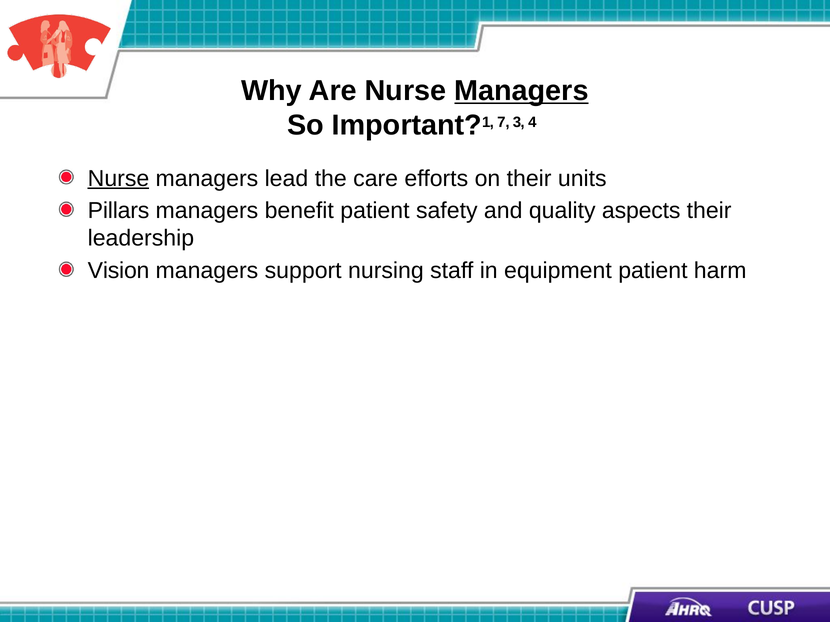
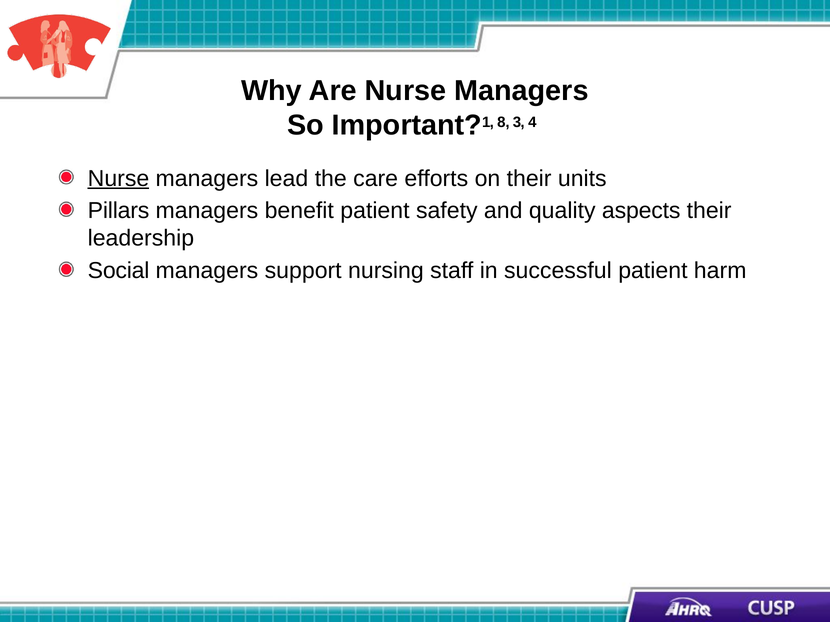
Managers at (521, 91) underline: present -> none
7: 7 -> 8
Vision: Vision -> Social
equipment: equipment -> successful
